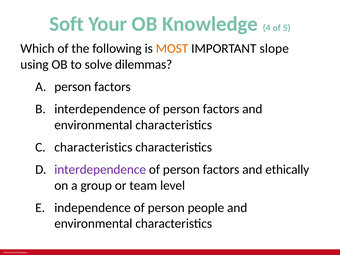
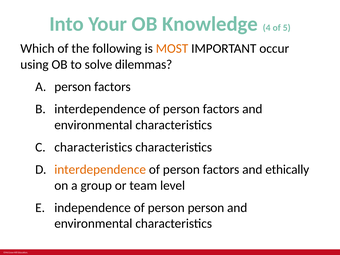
Soft: Soft -> Into
slope: slope -> occur
interdependence at (100, 170) colour: purple -> orange
person people: people -> person
